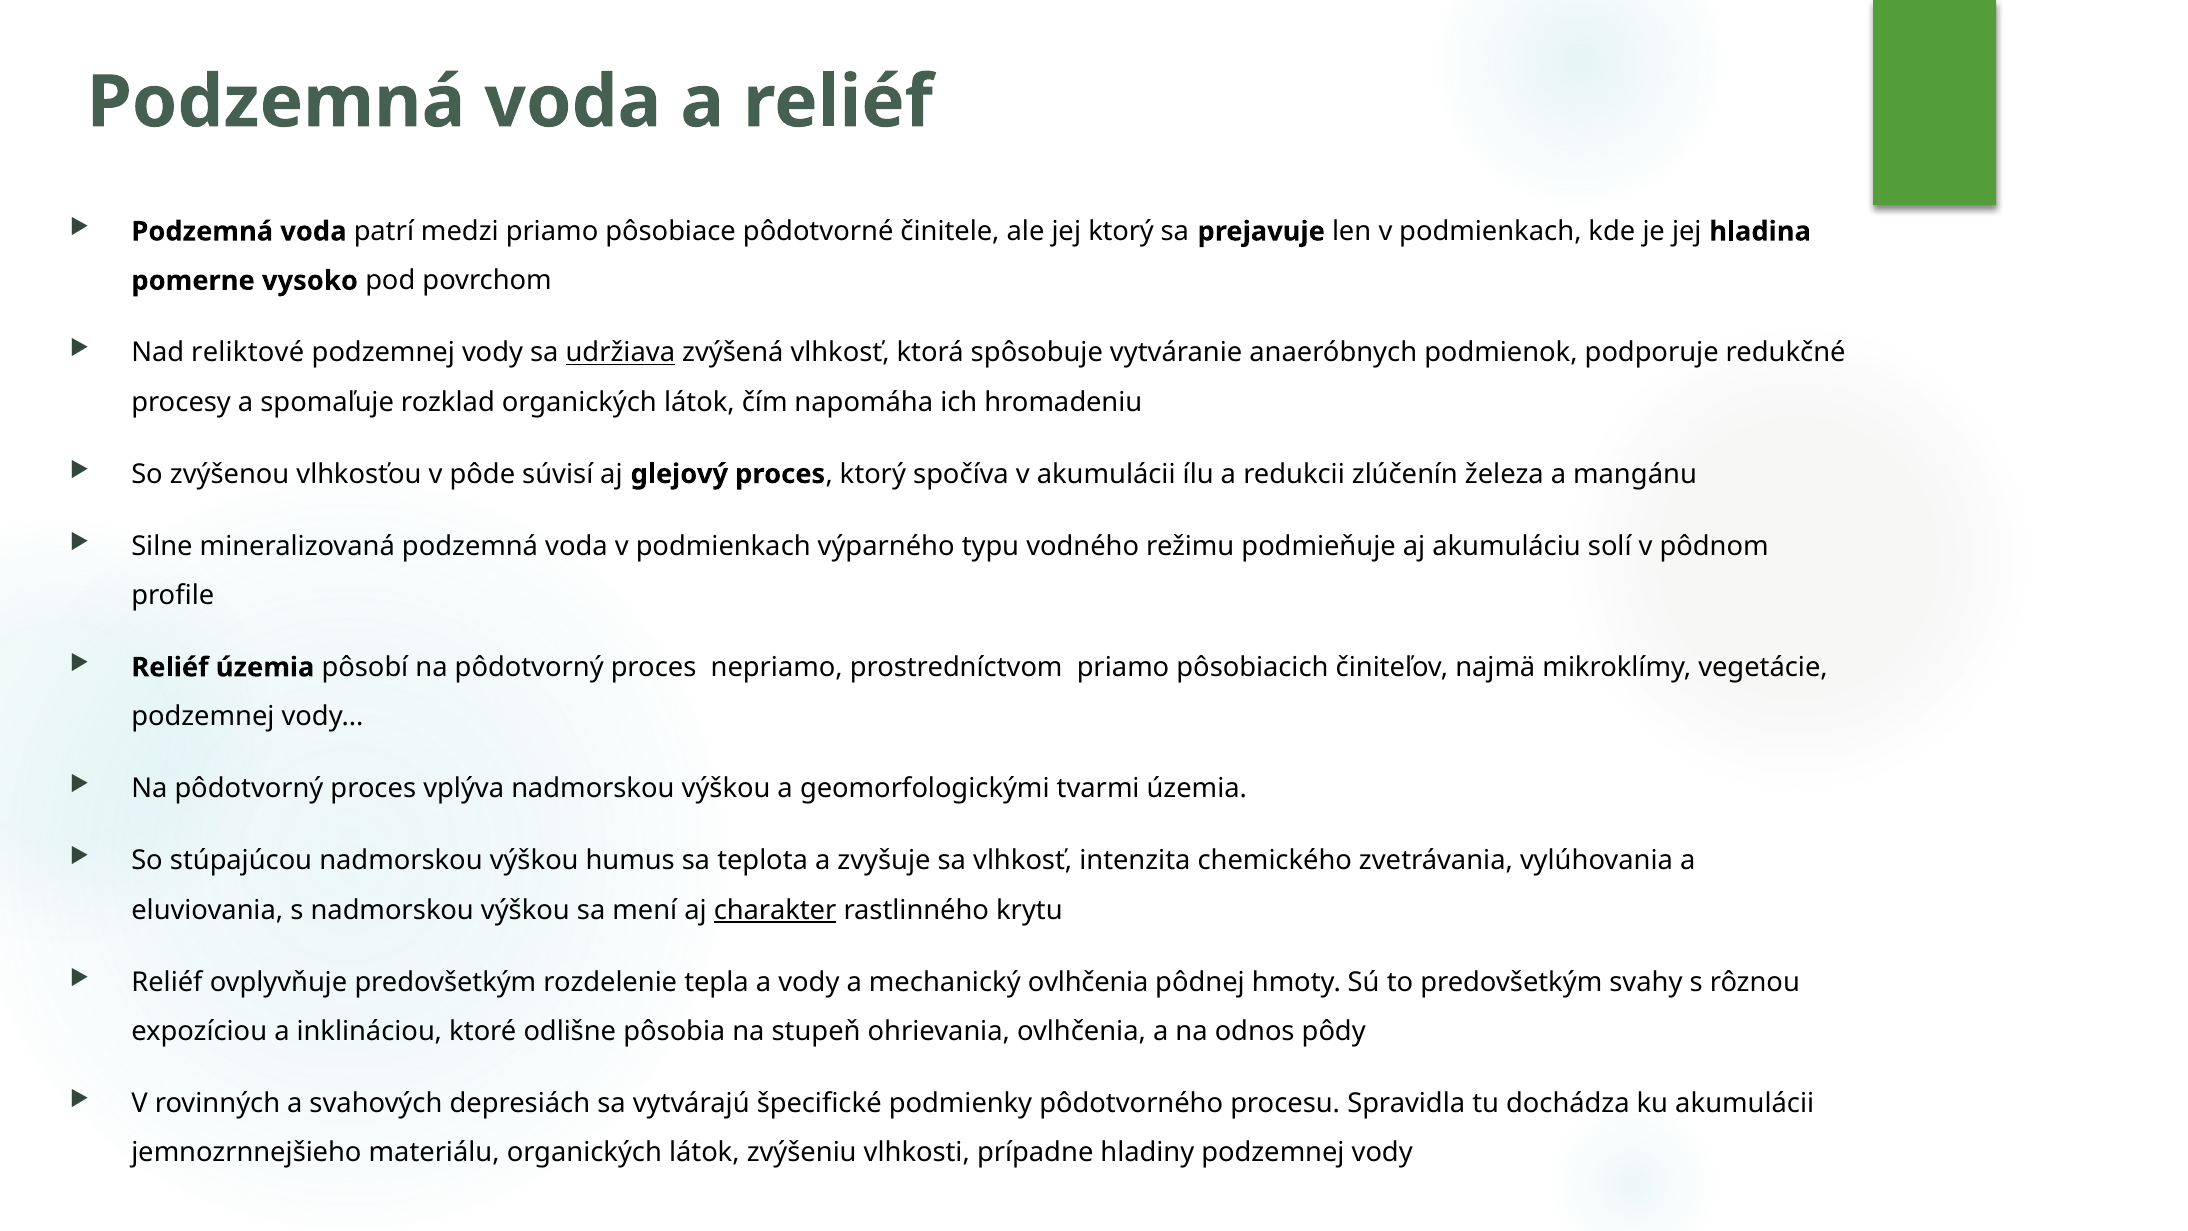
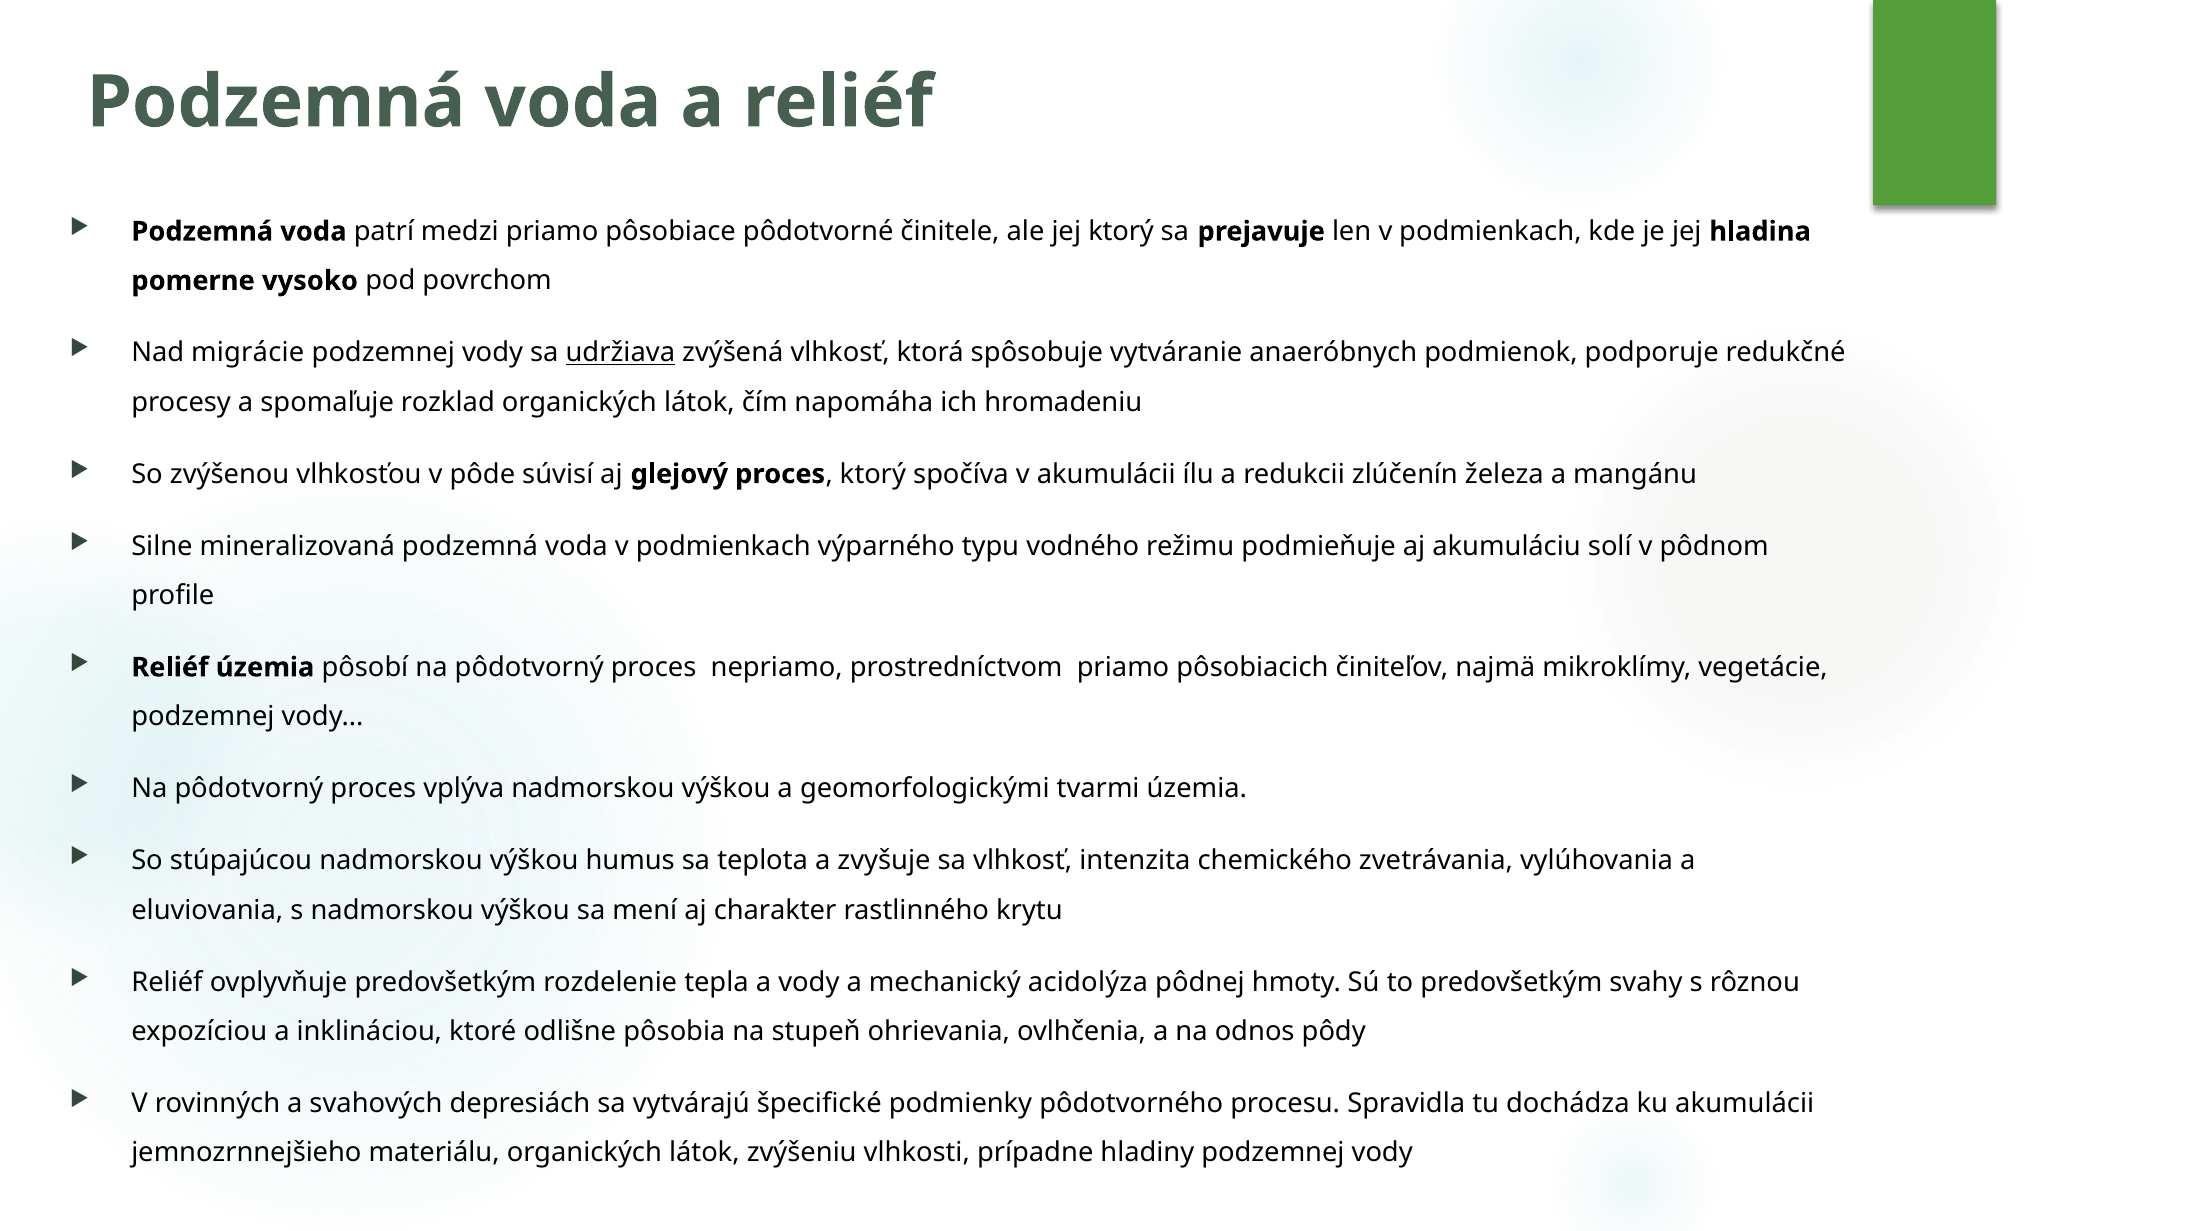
reliktové: reliktové -> migrácie
charakter underline: present -> none
mechanický ovlhčenia: ovlhčenia -> acidolýza
